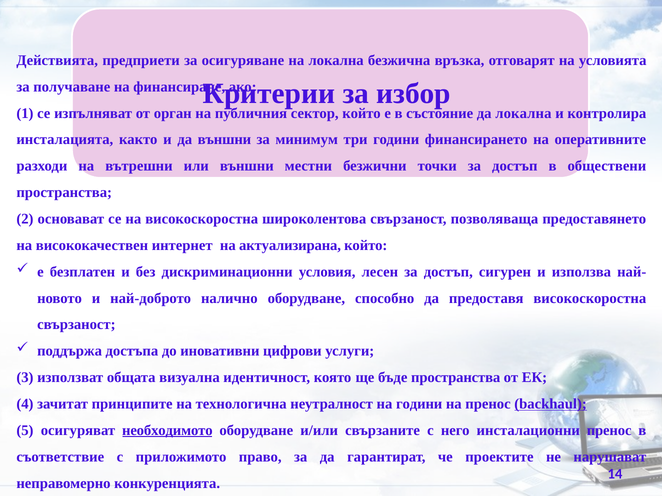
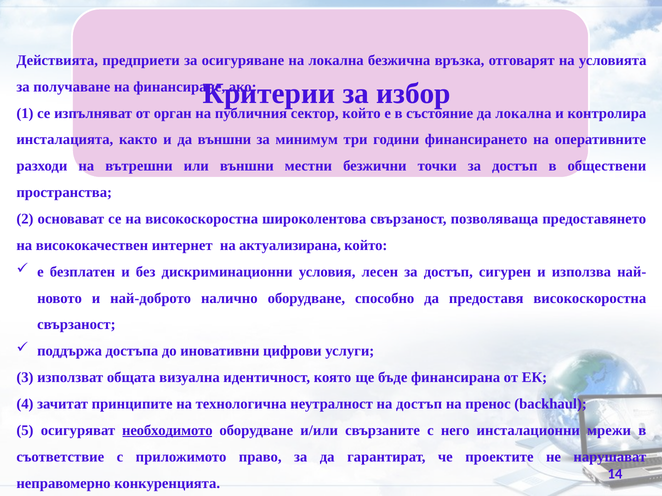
бъде пространства: пространства -> финансирана
на години: години -> достъп
backhaul underline: present -> none
инсталационни пренос: пренос -> мрежи
